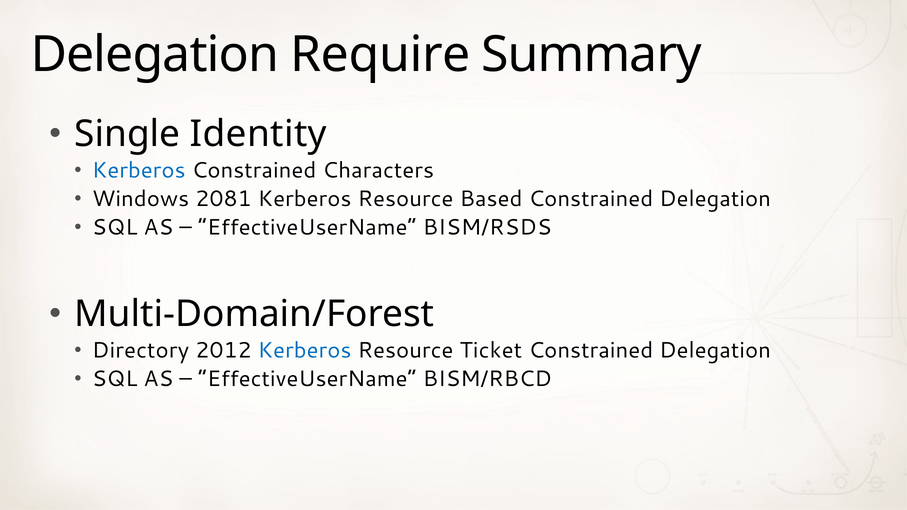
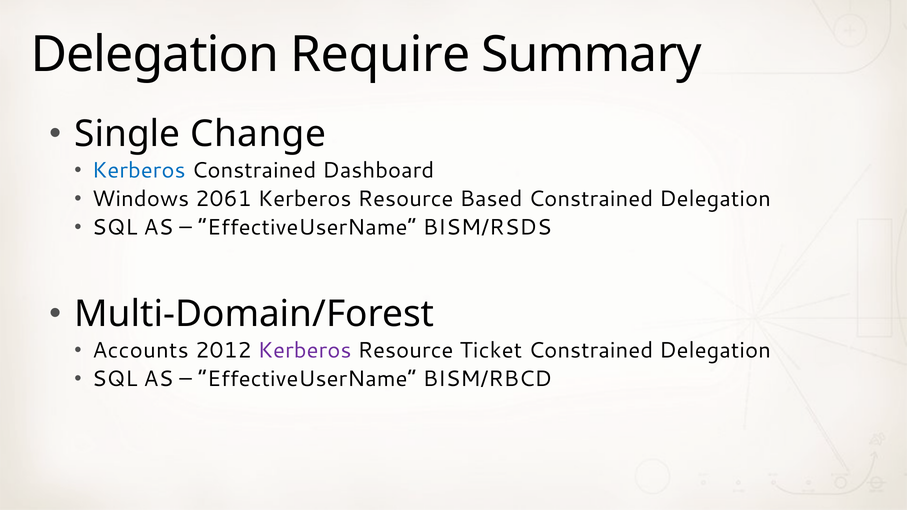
Identity: Identity -> Change
Characters: Characters -> Dashboard
2081: 2081 -> 2061
Directory: Directory -> Accounts
Kerberos at (305, 351) colour: blue -> purple
